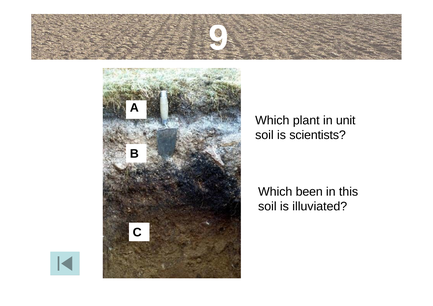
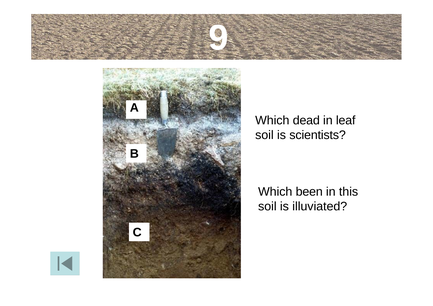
plant: plant -> dead
unit: unit -> leaf
